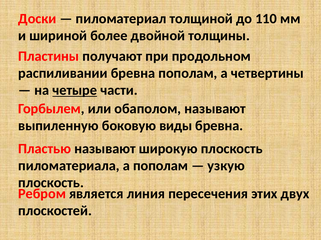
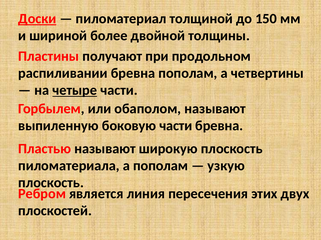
Доски underline: none -> present
110: 110 -> 150
боковую виды: виды -> части
